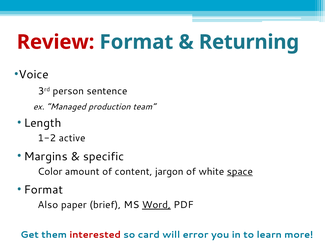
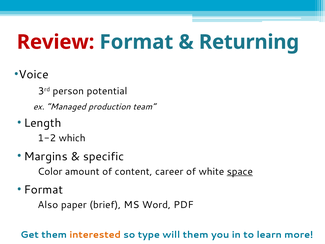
sentence: sentence -> potential
active: active -> which
jargon: jargon -> career
Word underline: present -> none
interested colour: red -> orange
card: card -> type
will error: error -> them
